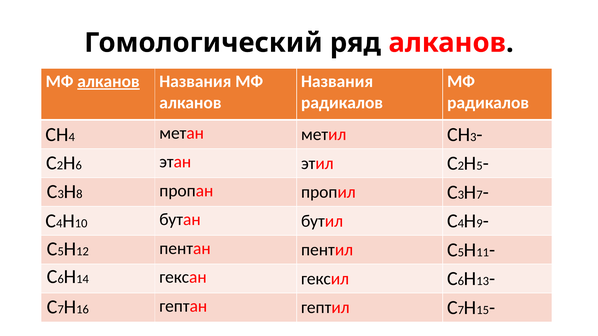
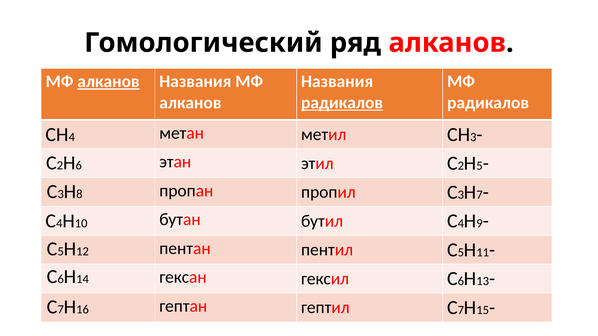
радикалов at (342, 103) underline: none -> present
